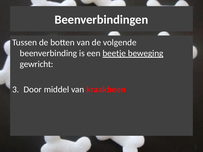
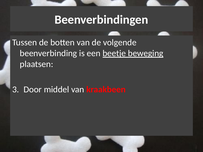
gewricht: gewricht -> plaatsen
